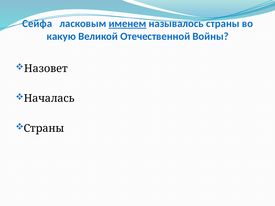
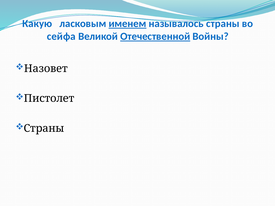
Сейфа: Сейфа -> Какую
какую: какую -> сейфа
Отечественной underline: none -> present
Началась: Началась -> Пистолет
